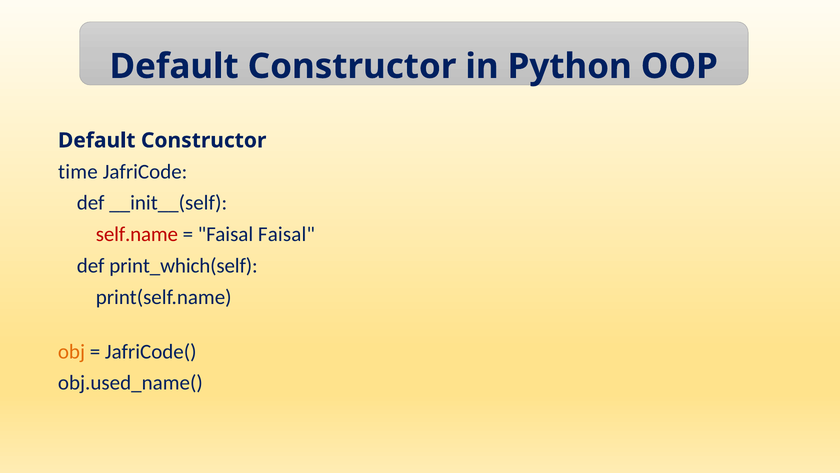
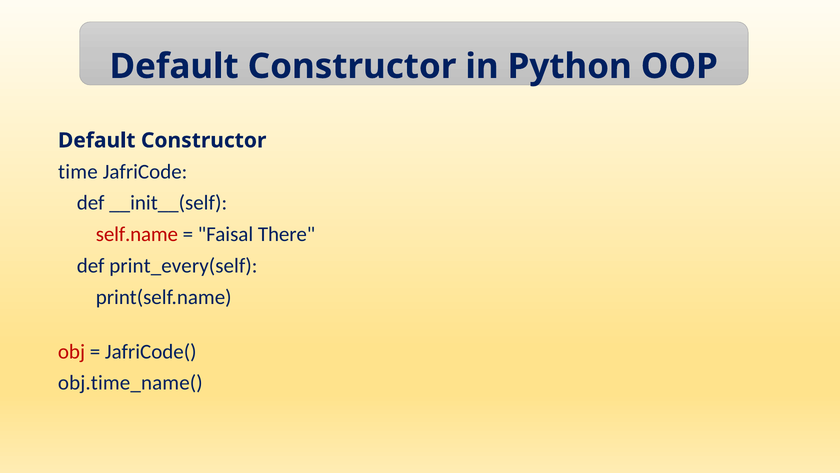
Faisal Faisal: Faisal -> There
print_which(self: print_which(self -> print_every(self
obj colour: orange -> red
obj.used_name(: obj.used_name( -> obj.time_name(
